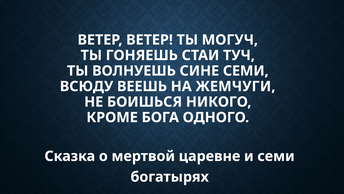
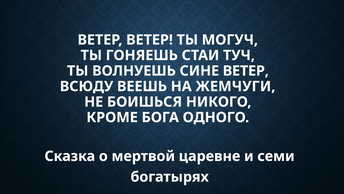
СИНЕ СЕМИ: СЕМИ -> ВЕТЕР
